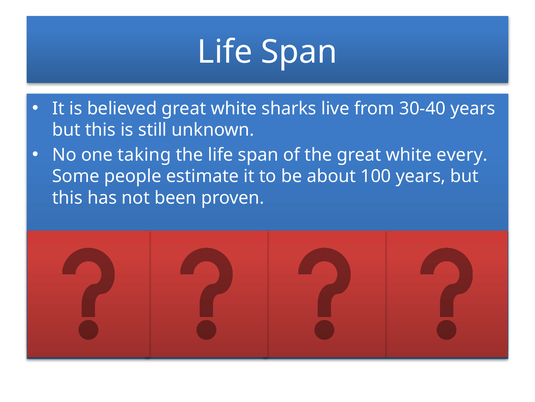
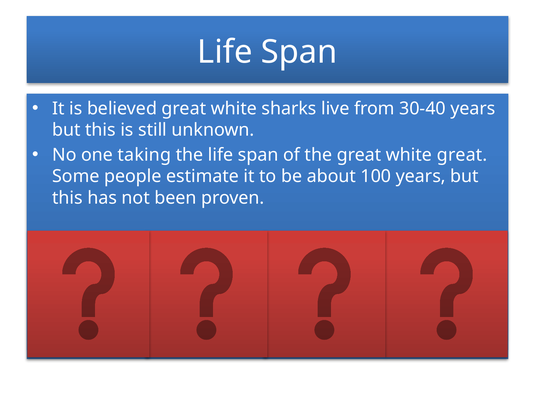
white every: every -> great
